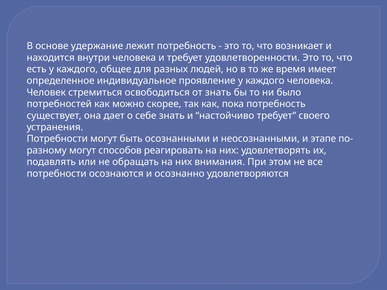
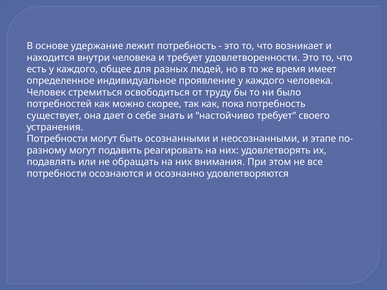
от знать: знать -> труду
способов: способов -> подавить
